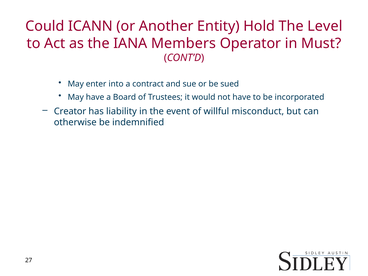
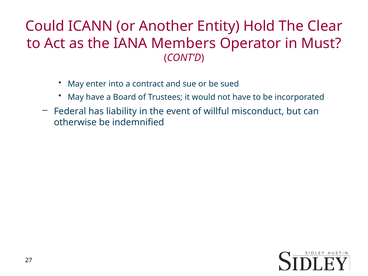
Level: Level -> Clear
Creator: Creator -> Federal
